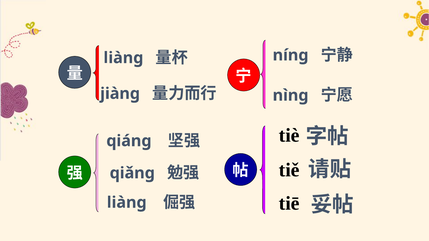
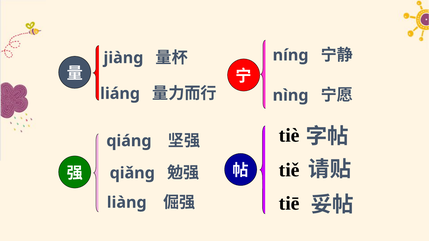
liàng at (123, 58): liàng -> jiàng
jiàng: jiàng -> liáng
